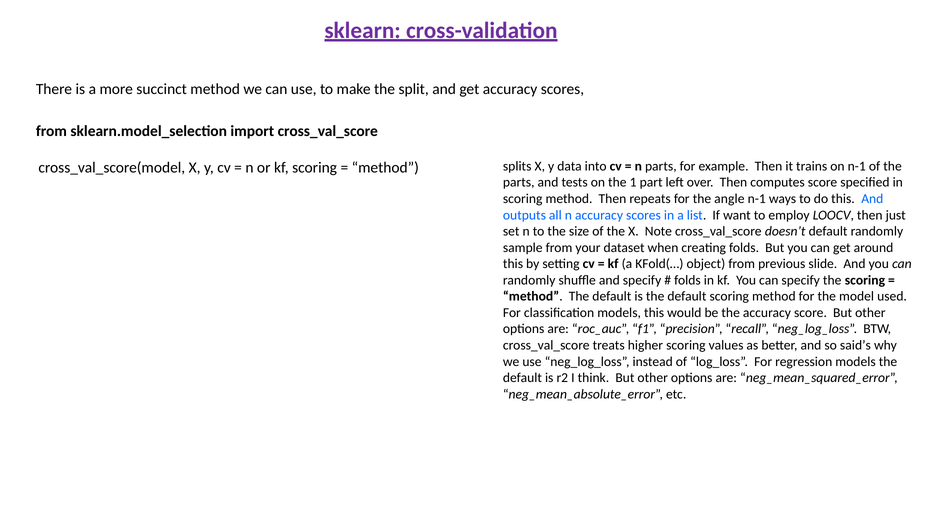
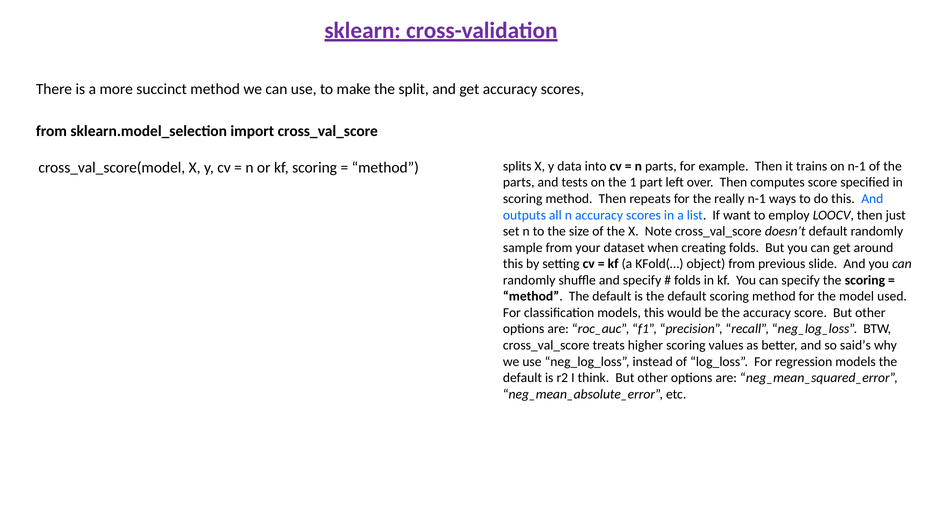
angle: angle -> really
